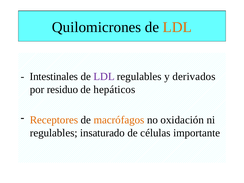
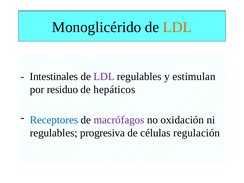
Quilomicrones: Quilomicrones -> Monoglicérido
derivados: derivados -> estimulan
Receptores colour: orange -> blue
macrófagos colour: orange -> purple
insaturado: insaturado -> progresiva
importante: importante -> regulación
